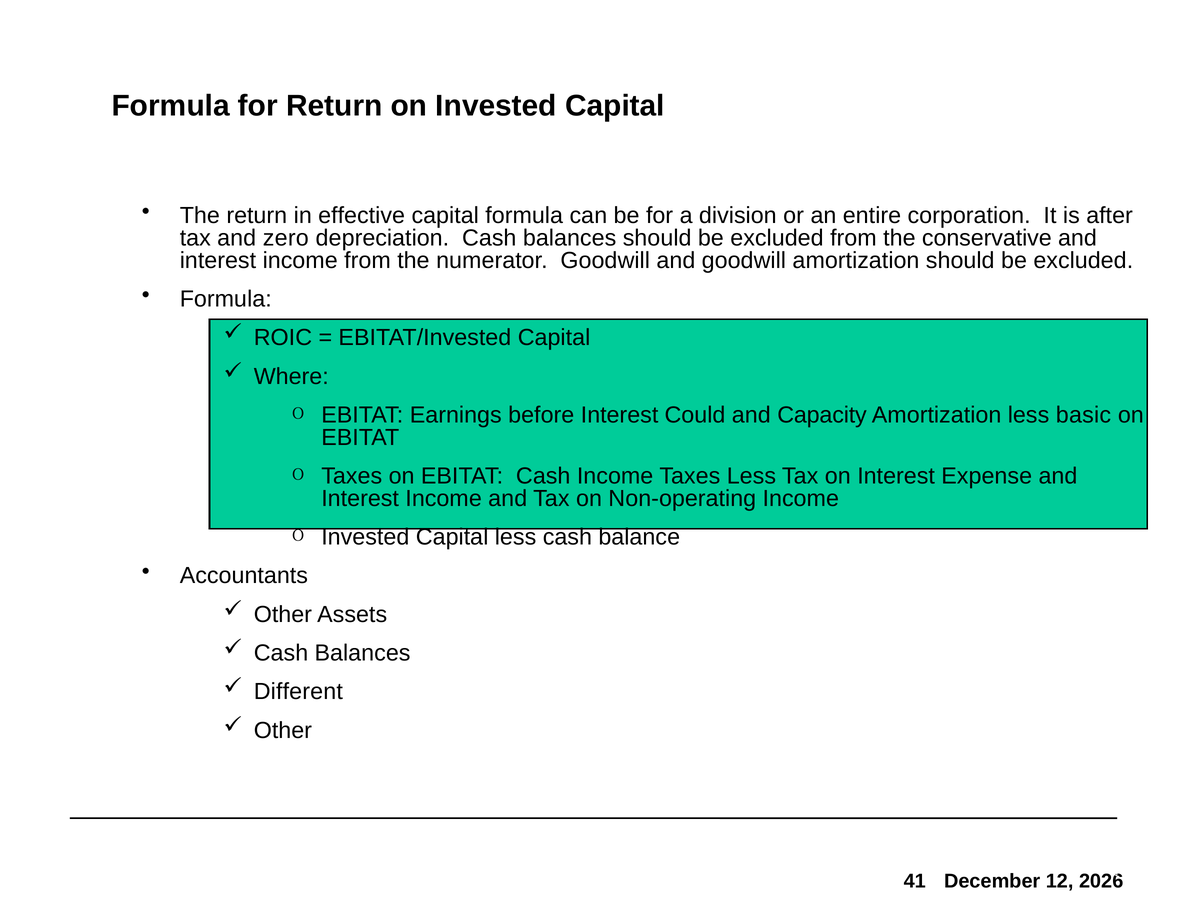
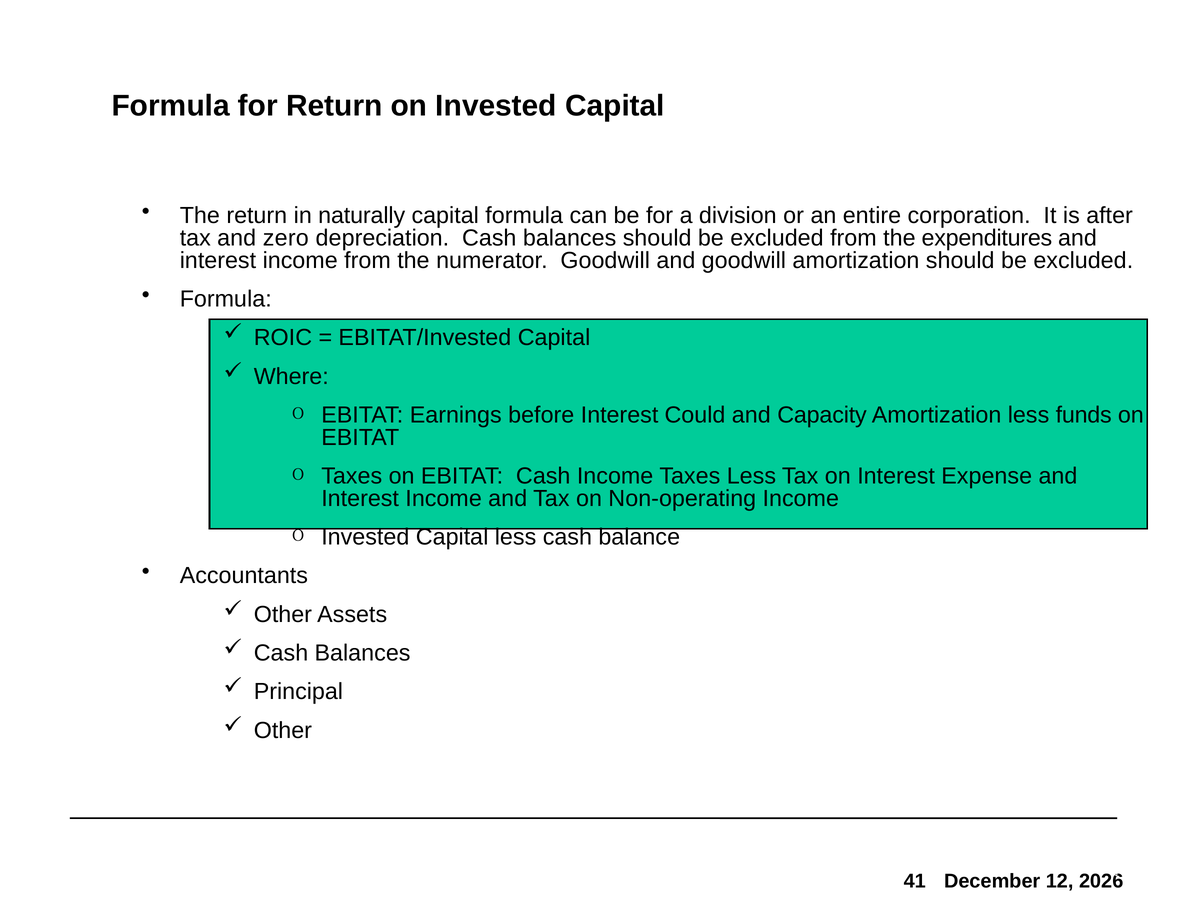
effective: effective -> naturally
conservative: conservative -> expenditures
basic: basic -> funds
Different: Different -> Principal
